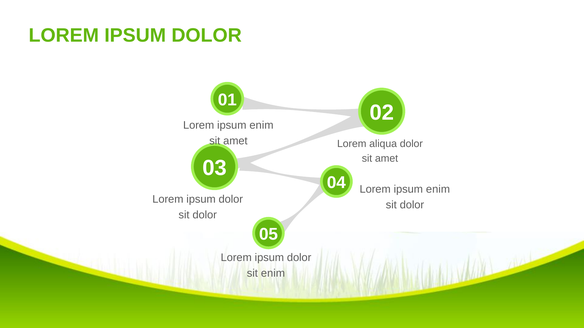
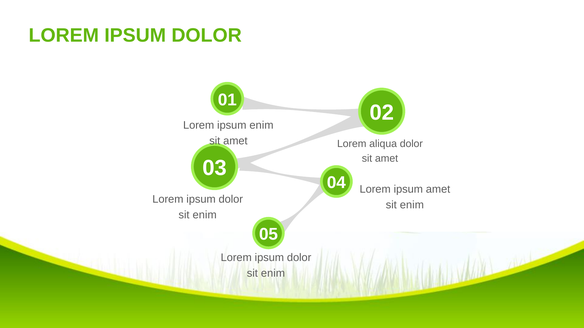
enim at (438, 189): enim -> amet
dolor at (412, 205): dolor -> enim
dolor at (205, 215): dolor -> enim
